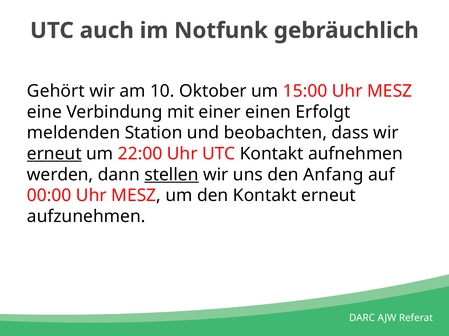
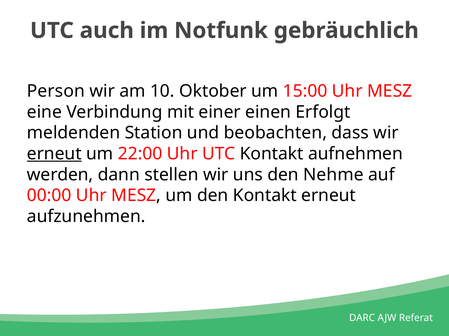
Gehört: Gehört -> Person
stellen underline: present -> none
Anfang: Anfang -> Nehme
